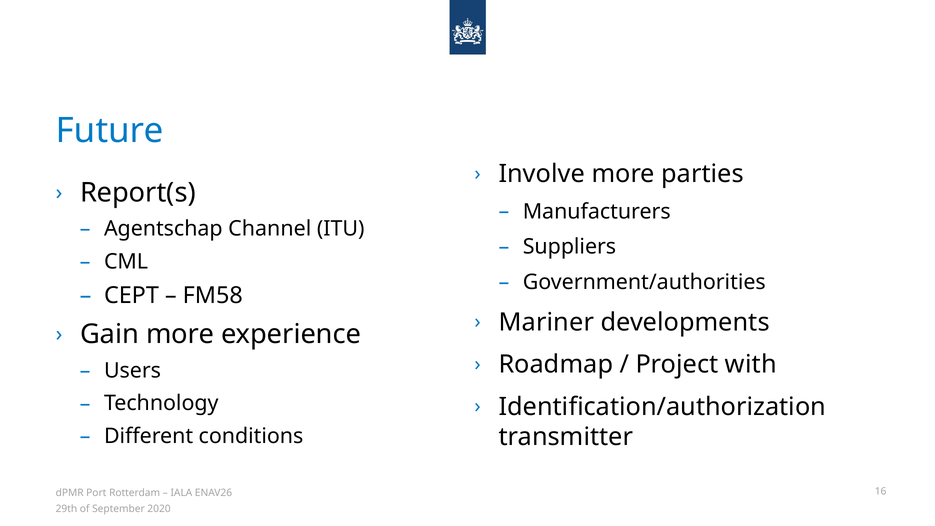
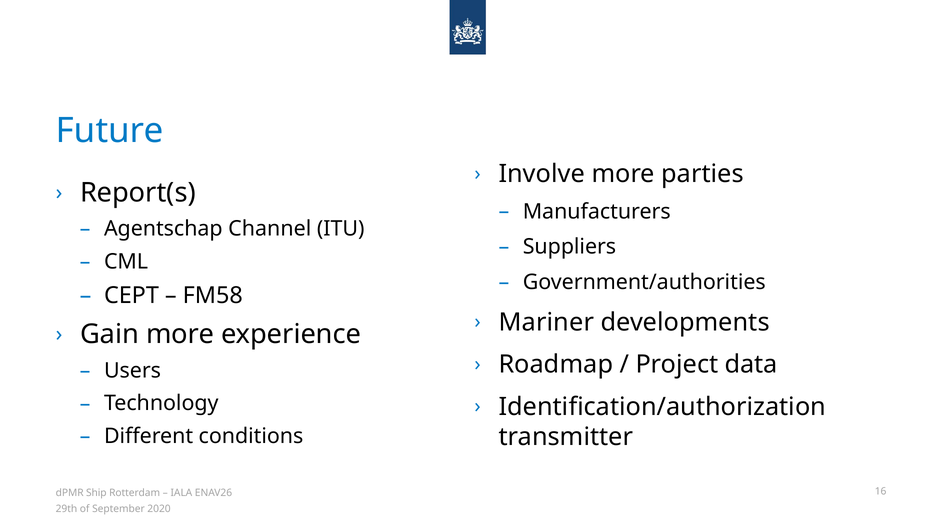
with: with -> data
Port: Port -> Ship
